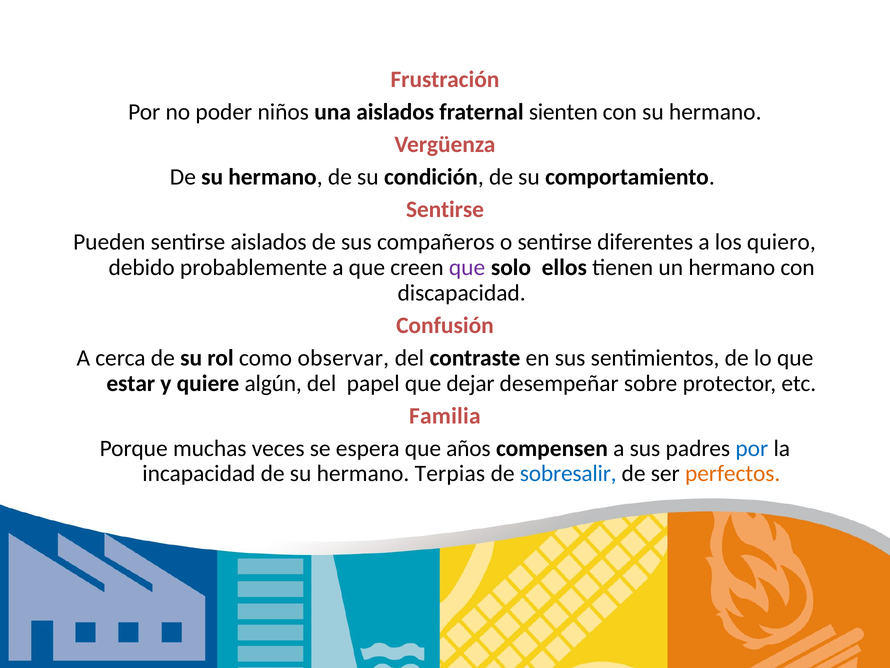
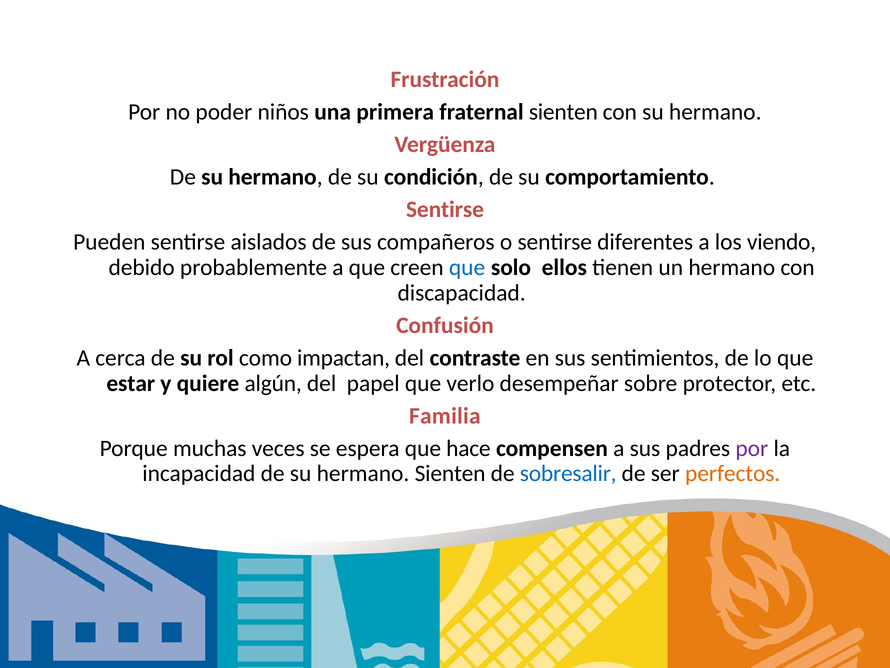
una aislados: aislados -> primera
quiero: quiero -> viendo
que at (467, 267) colour: purple -> blue
observar: observar -> impactan
dejar: dejar -> verlo
años: años -> hace
por at (752, 448) colour: blue -> purple
hermano Terpias: Terpias -> Sienten
